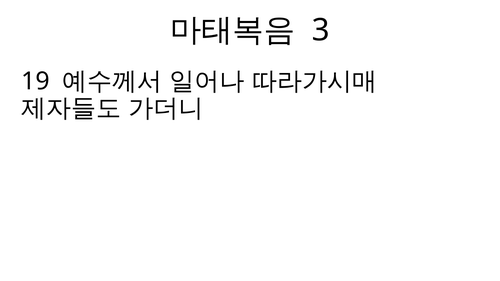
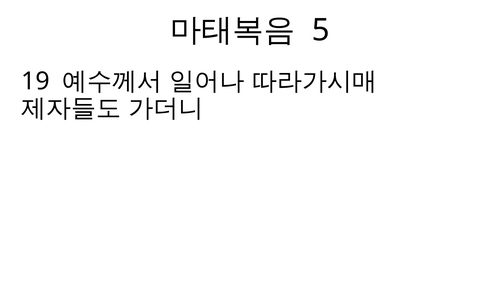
3: 3 -> 5
